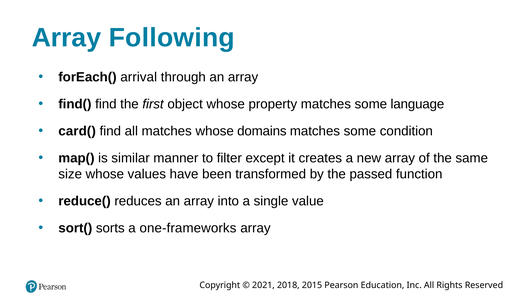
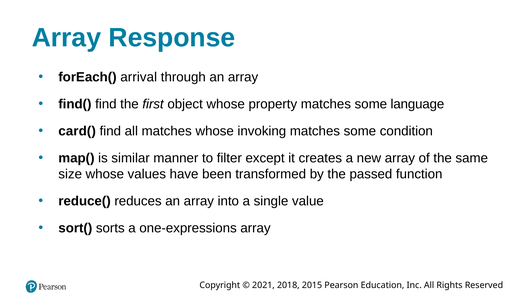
Following: Following -> Response
domains: domains -> invoking
one-frameworks: one-frameworks -> one-expressions
